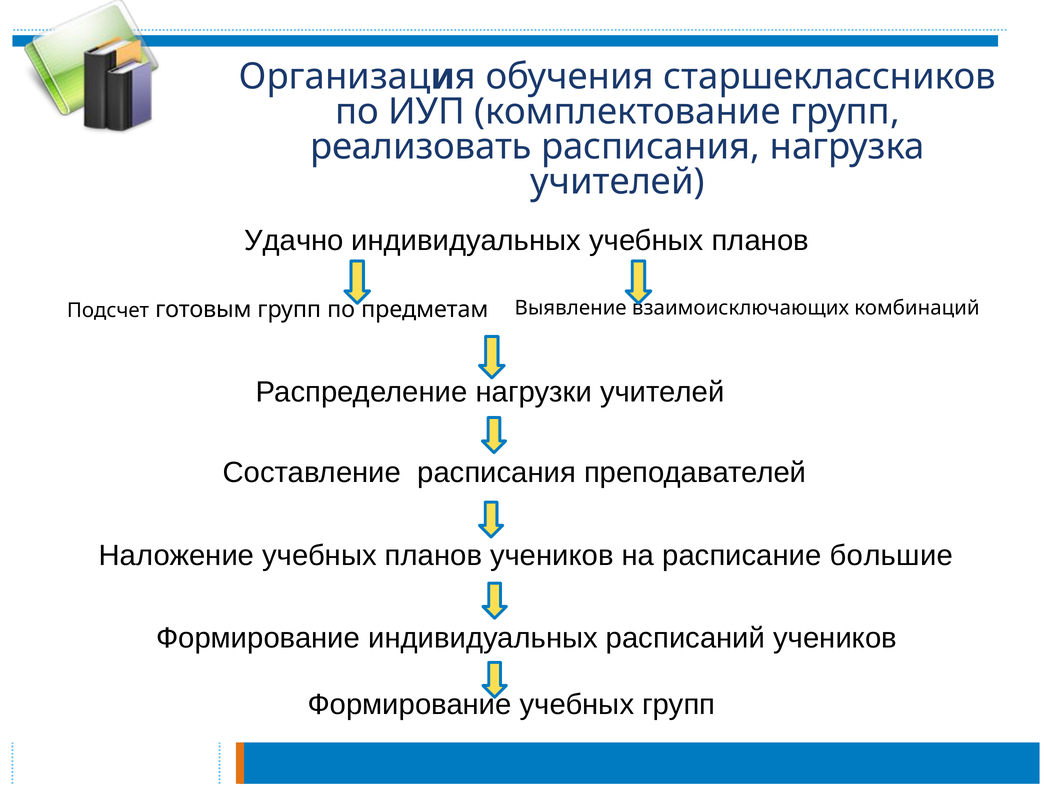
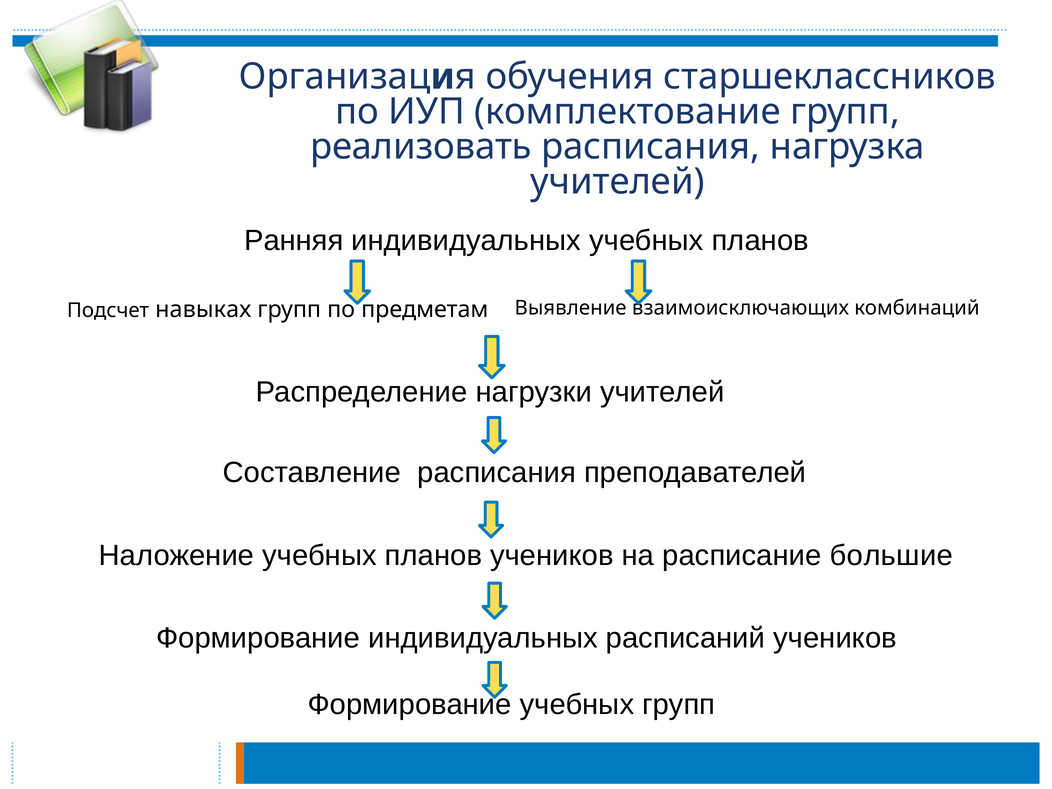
Удачно: Удачно -> Ранняя
готовым: готовым -> навыках
